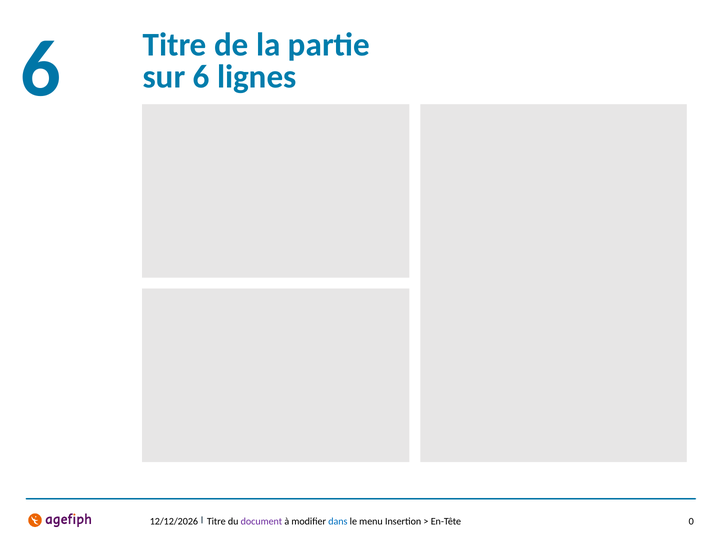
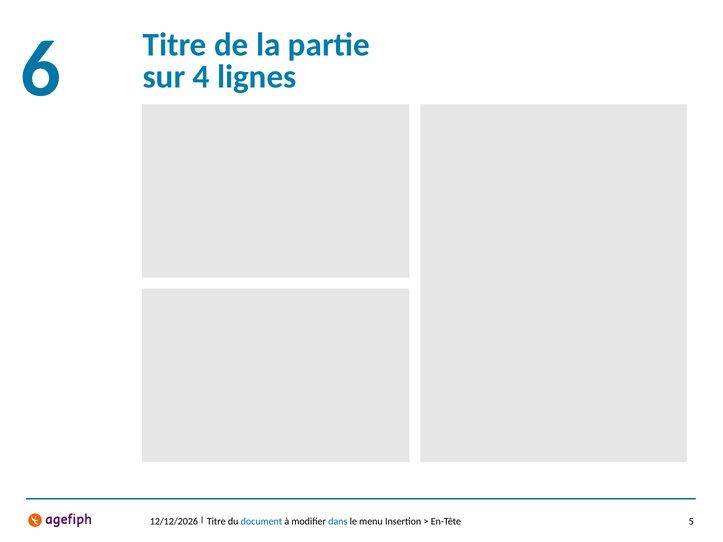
sur 6: 6 -> 4
document colour: purple -> blue
0: 0 -> 5
